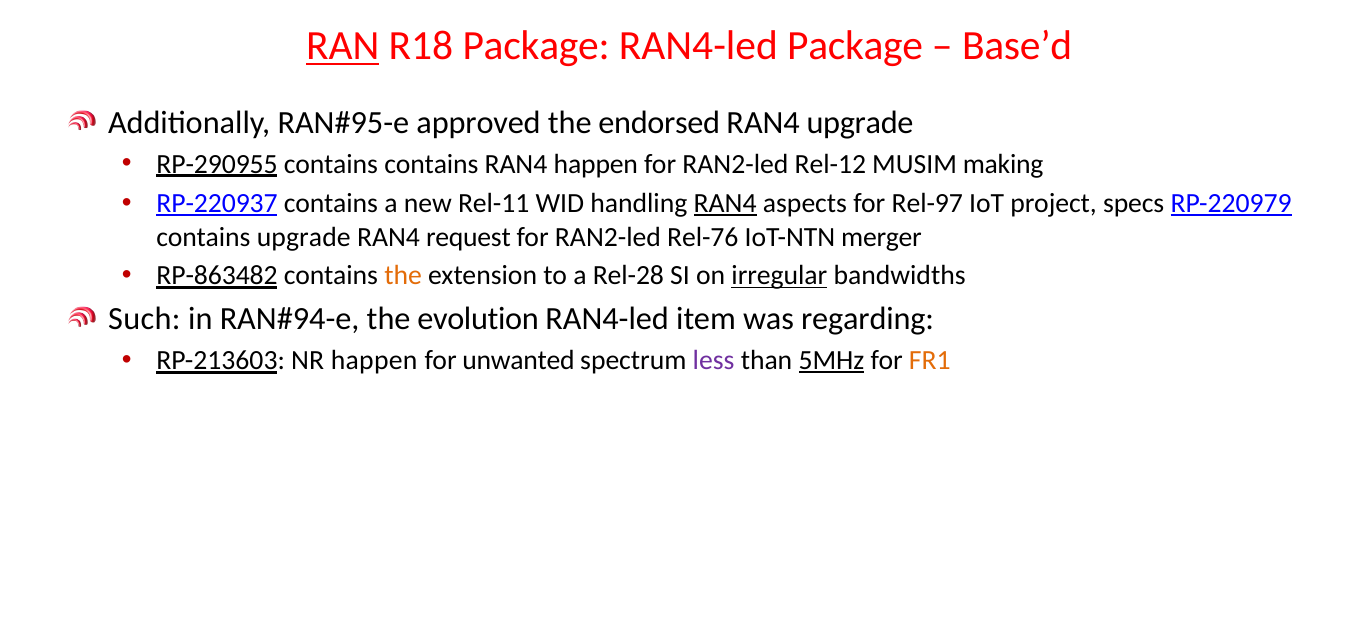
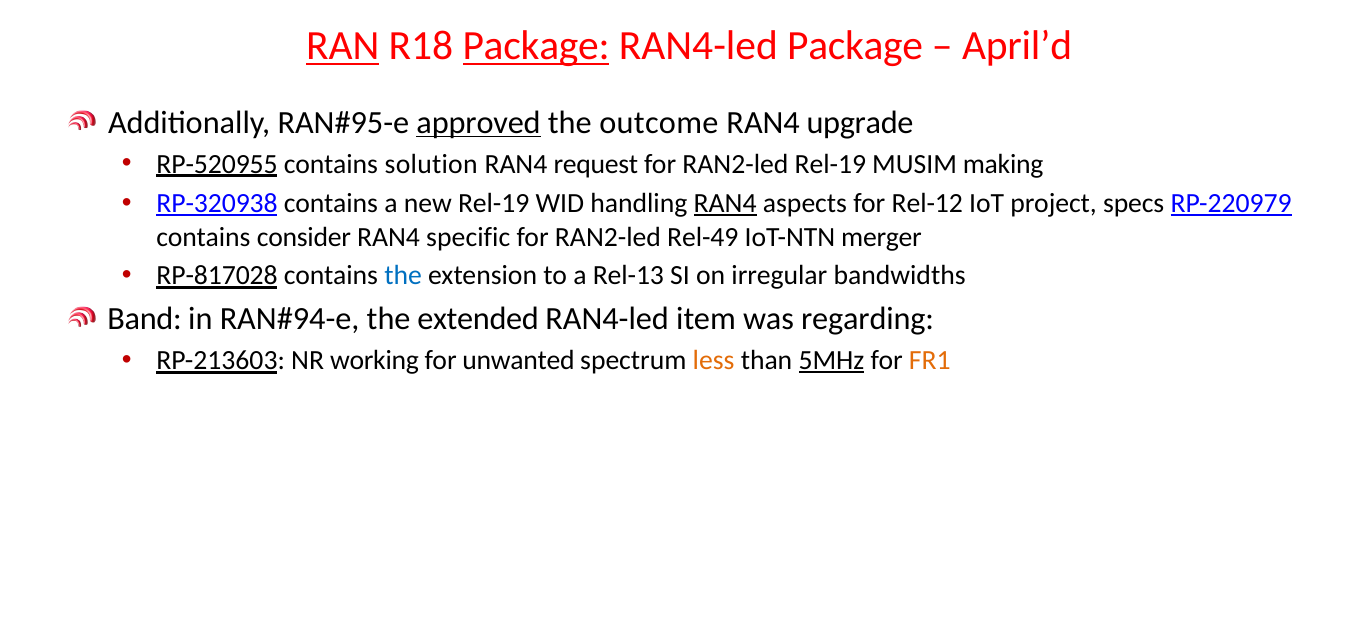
Package at (536, 46) underline: none -> present
Base’d: Base’d -> April’d
approved underline: none -> present
endorsed: endorsed -> outcome
RP-290955: RP-290955 -> RP-520955
contains contains: contains -> solution
RAN4 happen: happen -> request
RAN2-led Rel-12: Rel-12 -> Rel-19
RP-220937: RP-220937 -> RP-320938
new Rel-11: Rel-11 -> Rel-19
Rel-97: Rel-97 -> Rel-12
contains upgrade: upgrade -> consider
request: request -> specific
Rel-76: Rel-76 -> Rel-49
RP-863482: RP-863482 -> RP-817028
the at (403, 276) colour: orange -> blue
Rel-28: Rel-28 -> Rel-13
irregular underline: present -> none
Such: Such -> Band
evolution: evolution -> extended
NR happen: happen -> working
less colour: purple -> orange
